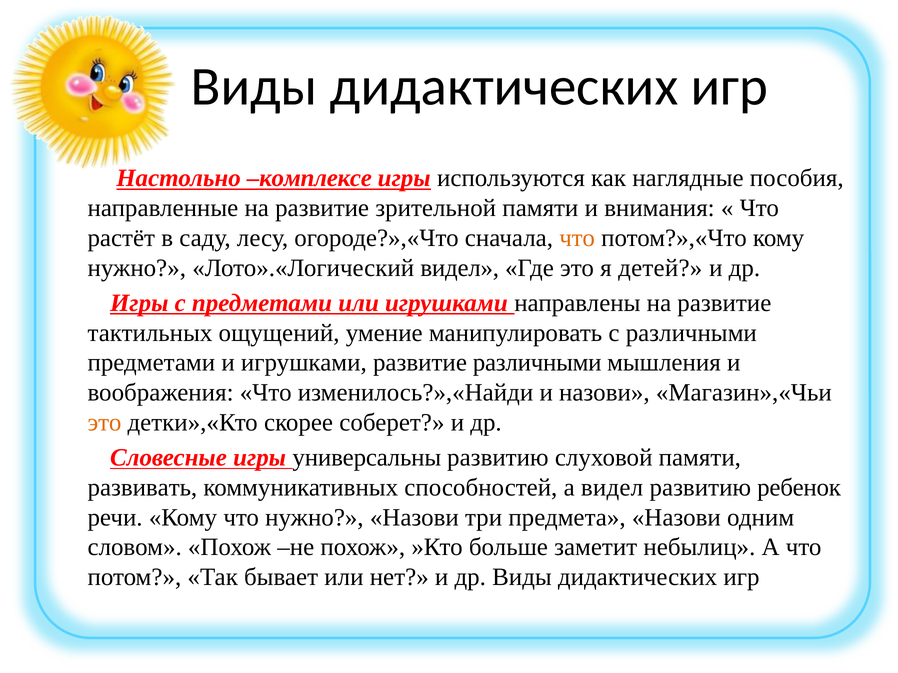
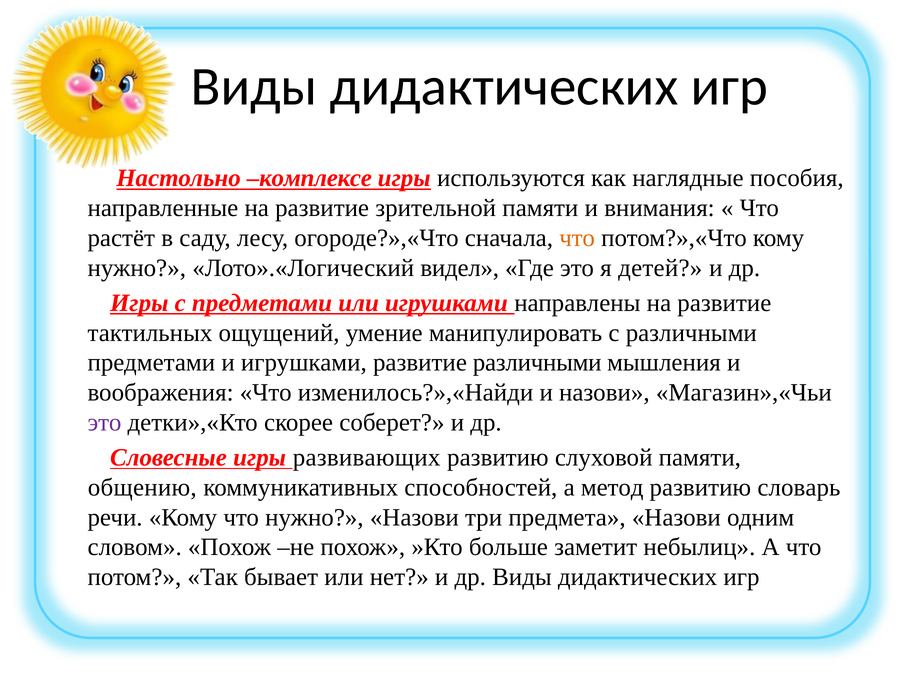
это at (105, 423) colour: orange -> purple
универсальны: универсальны -> развивающих
развивать: развивать -> общению
а видел: видел -> метод
ребенок: ребенок -> словарь
